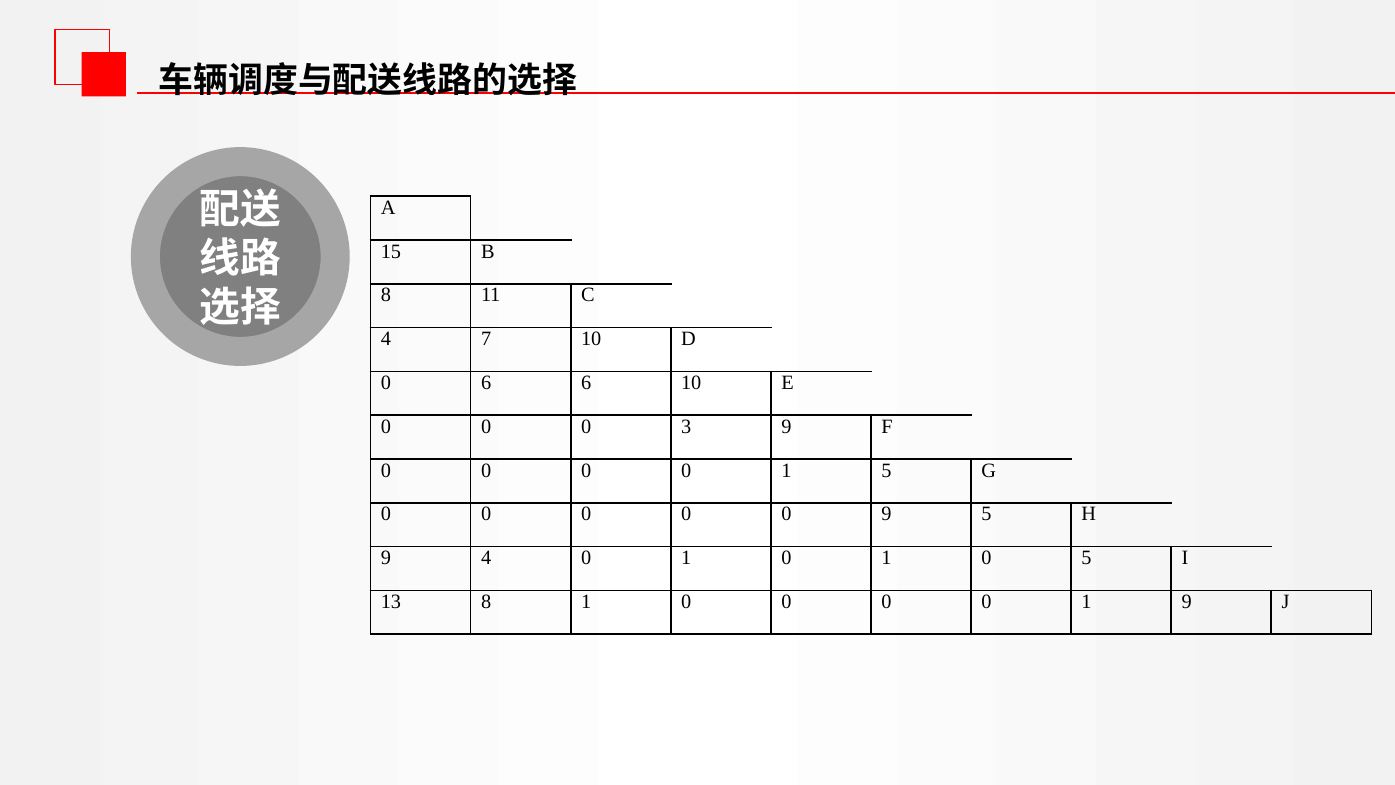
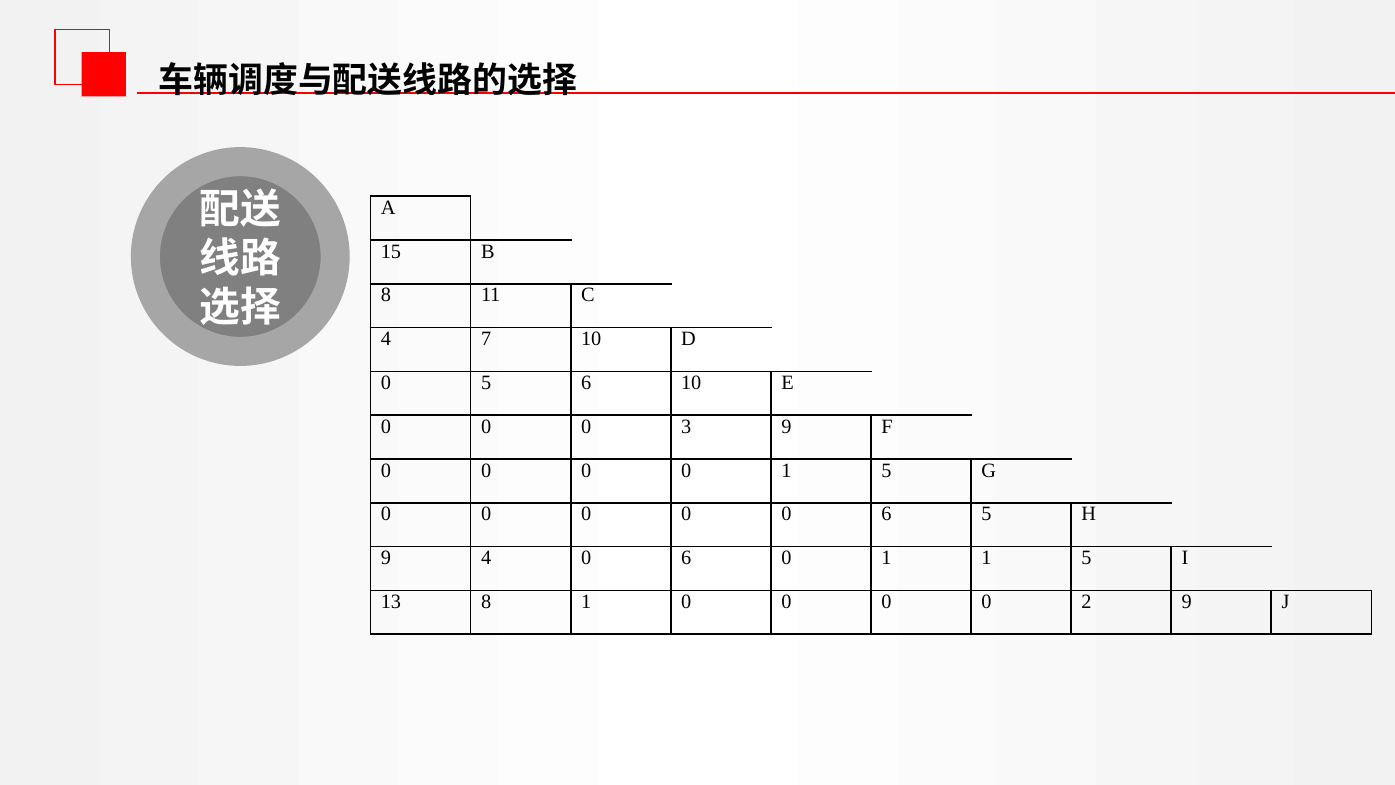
0 6: 6 -> 5
0 0 9: 9 -> 6
4 0 1: 1 -> 6
0 at (986, 558): 0 -> 1
1 at (1087, 602): 1 -> 2
